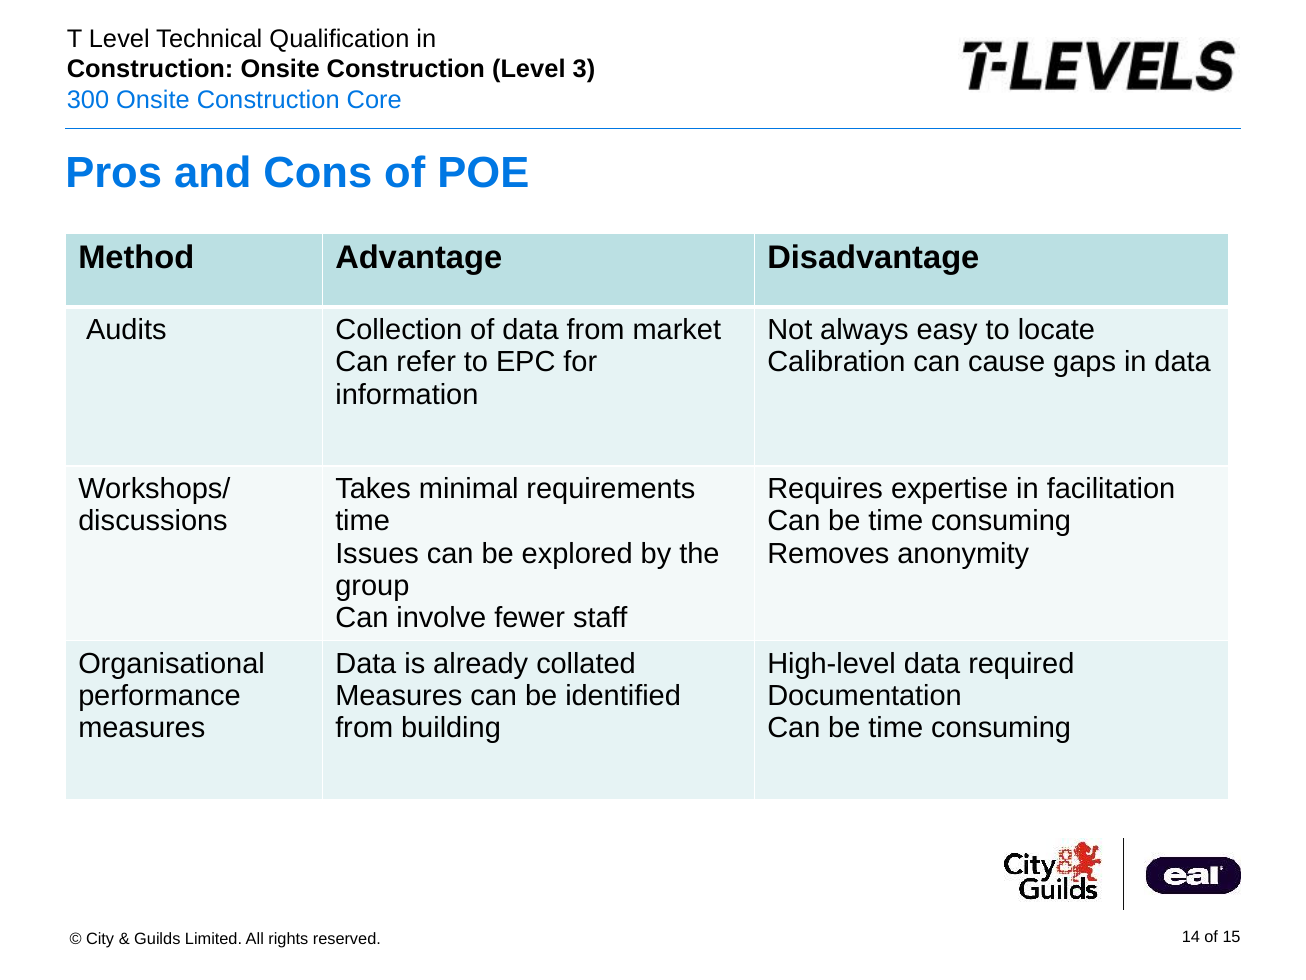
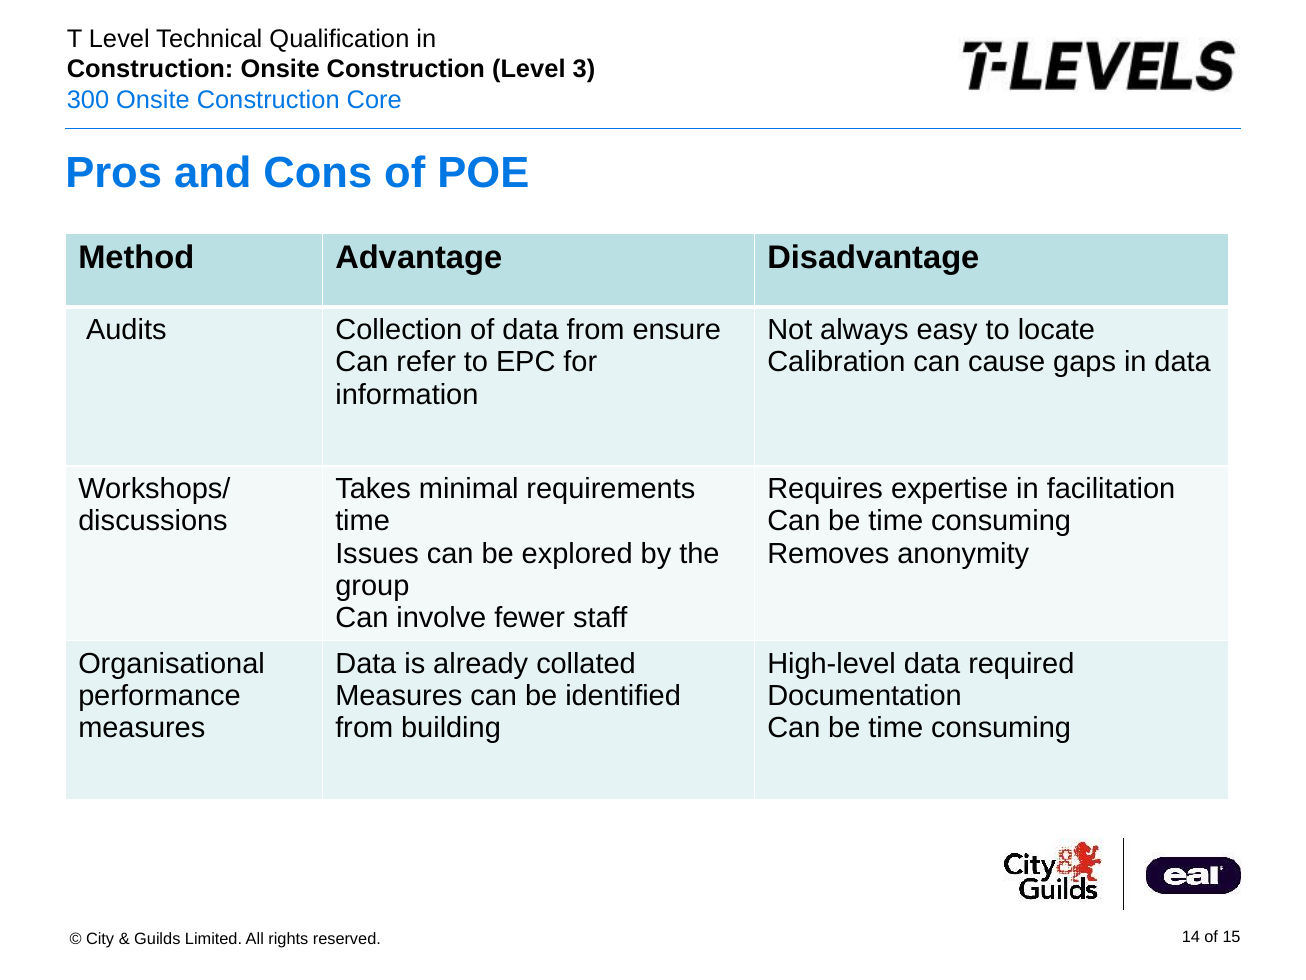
market: market -> ensure
